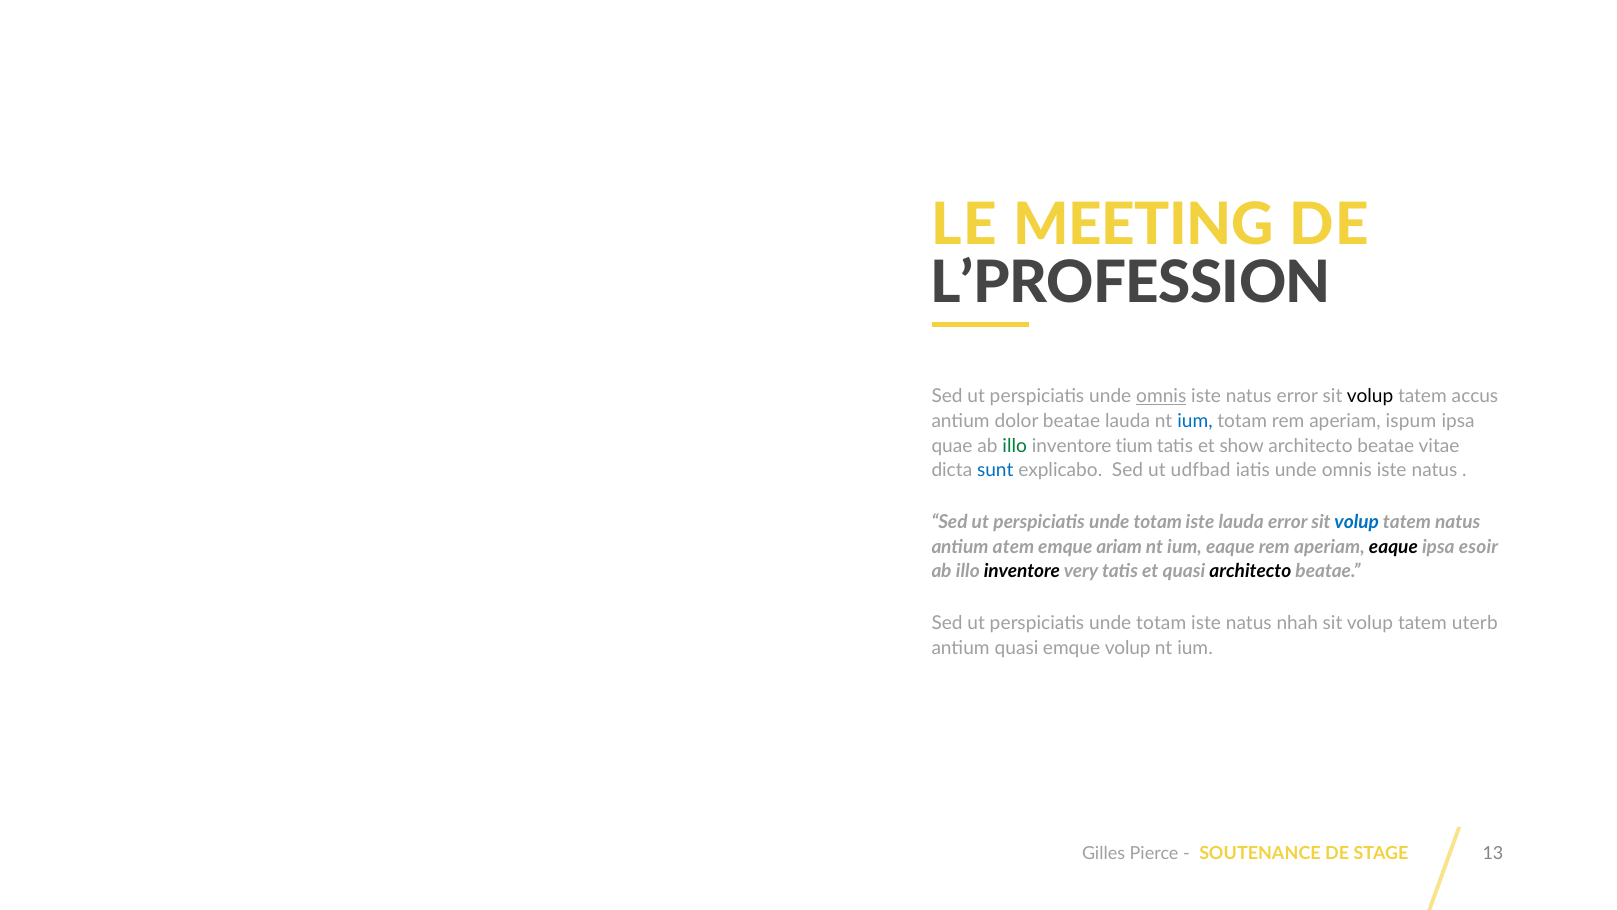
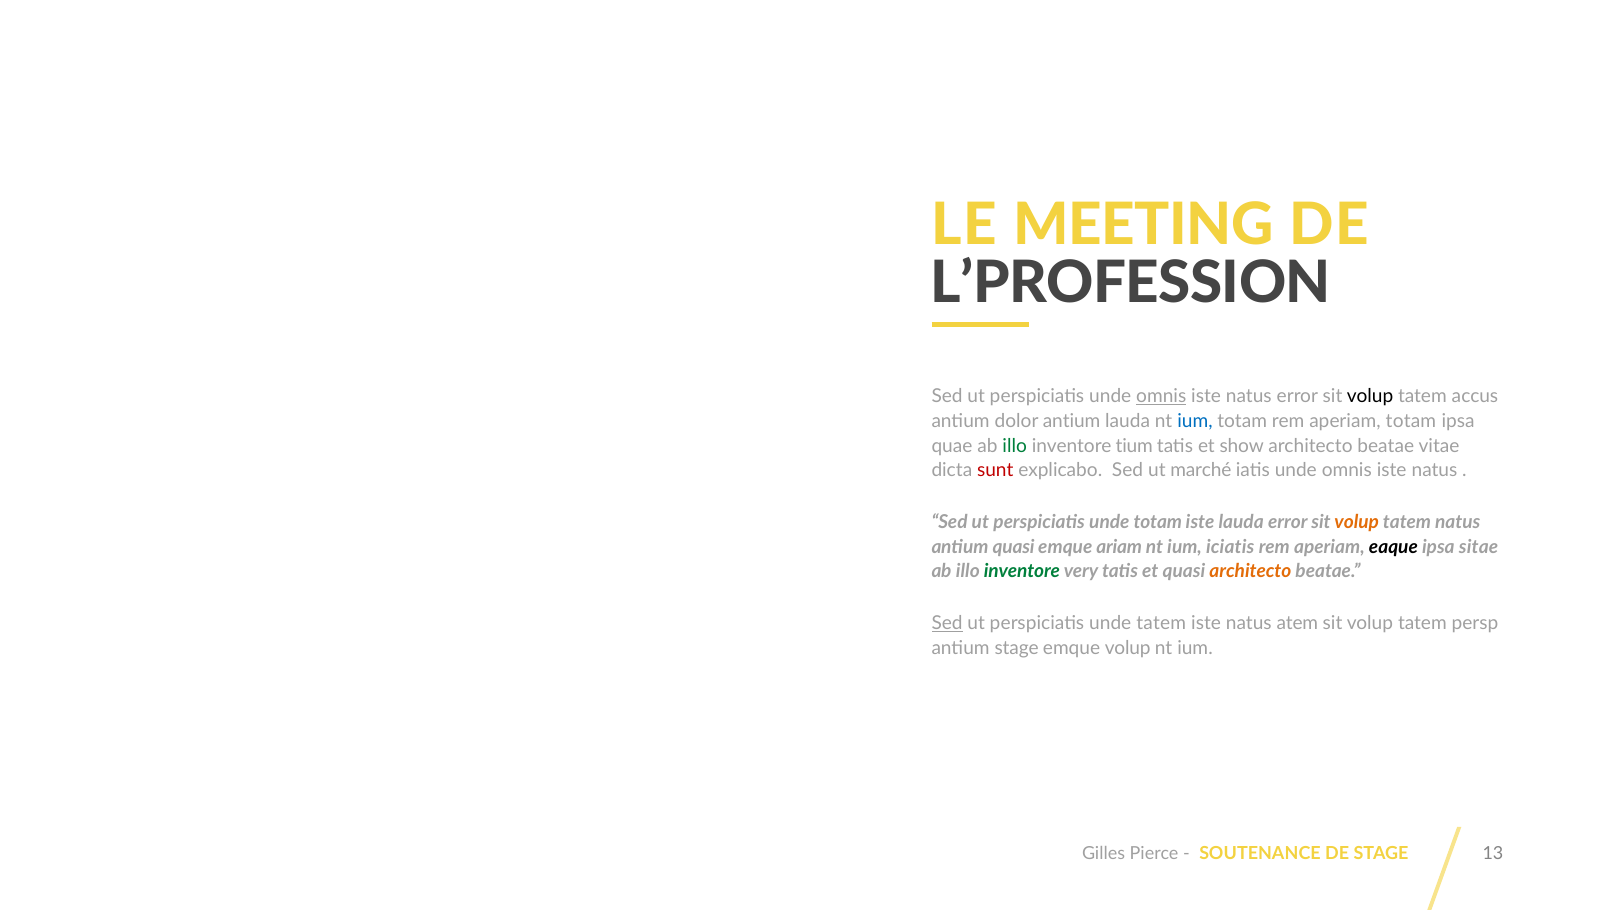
dolor beatae: beatae -> antium
aperiam ispum: ispum -> totam
sunt colour: blue -> red
udfbad: udfbad -> marché
volup at (1357, 522) colour: blue -> orange
antium atem: atem -> quasi
ium eaque: eaque -> iciatis
esoir: esoir -> sitae
inventore at (1022, 571) colour: black -> green
architecto at (1250, 571) colour: black -> orange
Sed at (947, 623) underline: none -> present
totam at (1161, 623): totam -> tatem
nhah: nhah -> atem
uterb: uterb -> persp
antium quasi: quasi -> stage
